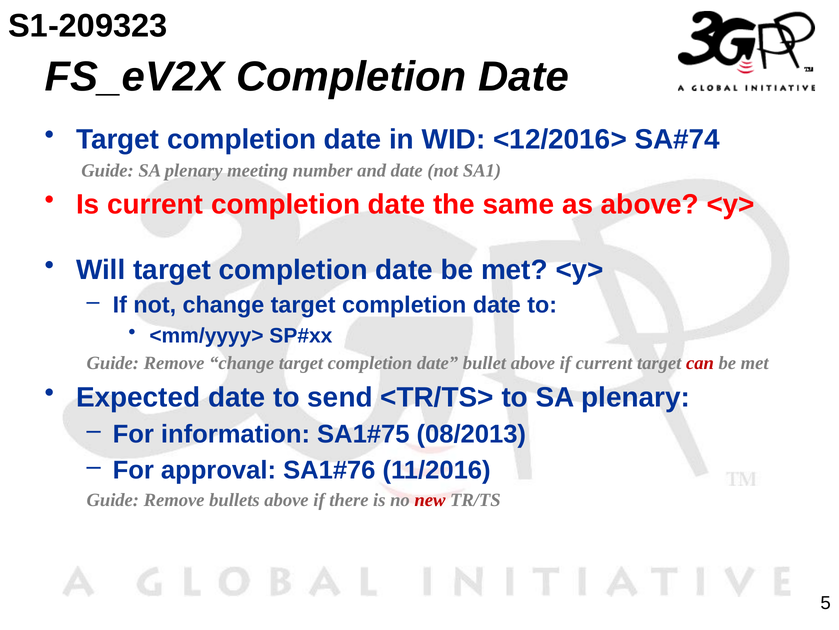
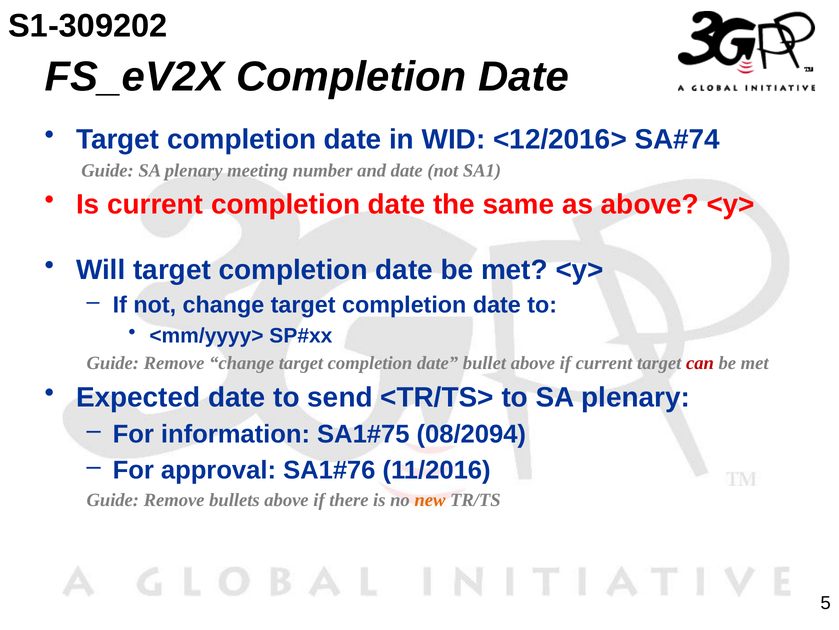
S1-209323: S1-209323 -> S1-309202
08/2013: 08/2013 -> 08/2094
new colour: red -> orange
